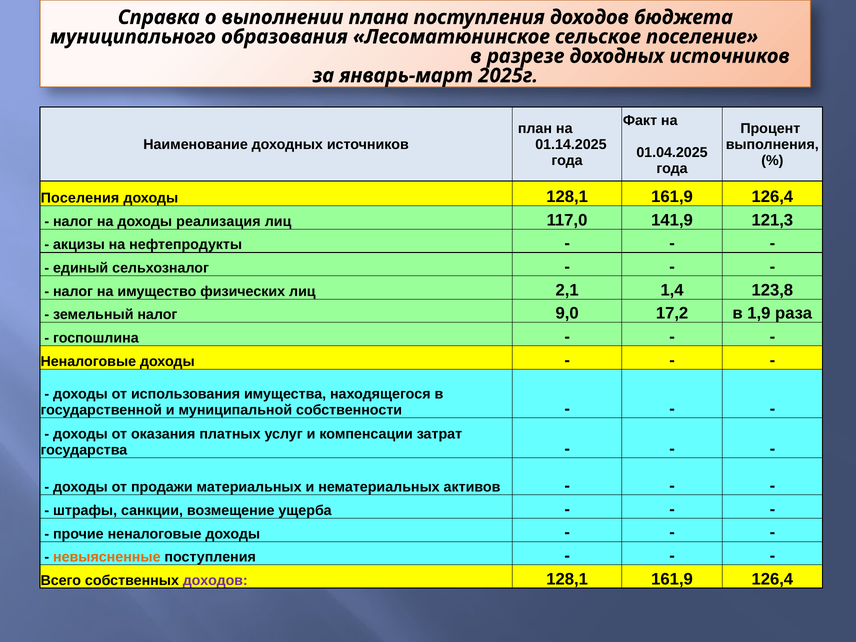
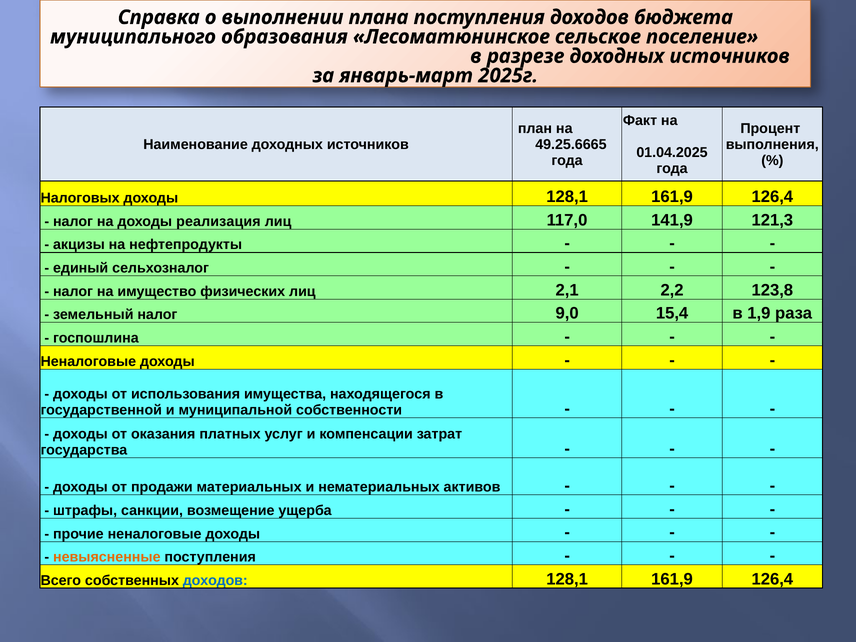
01.14.2025: 01.14.2025 -> 49.25.6665
Поселения: Поселения -> Налоговых
1,4: 1,4 -> 2,2
17,2: 17,2 -> 15,4
доходов at (215, 580) colour: purple -> blue
